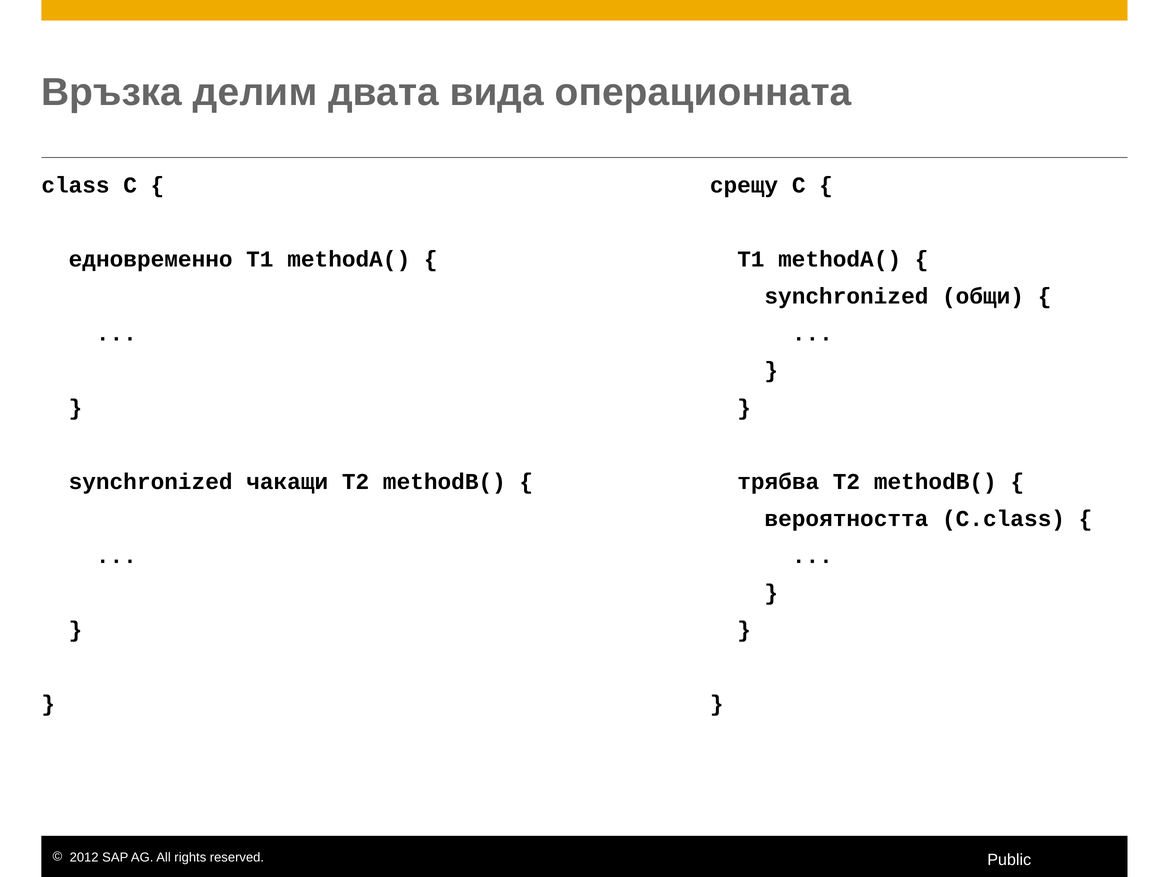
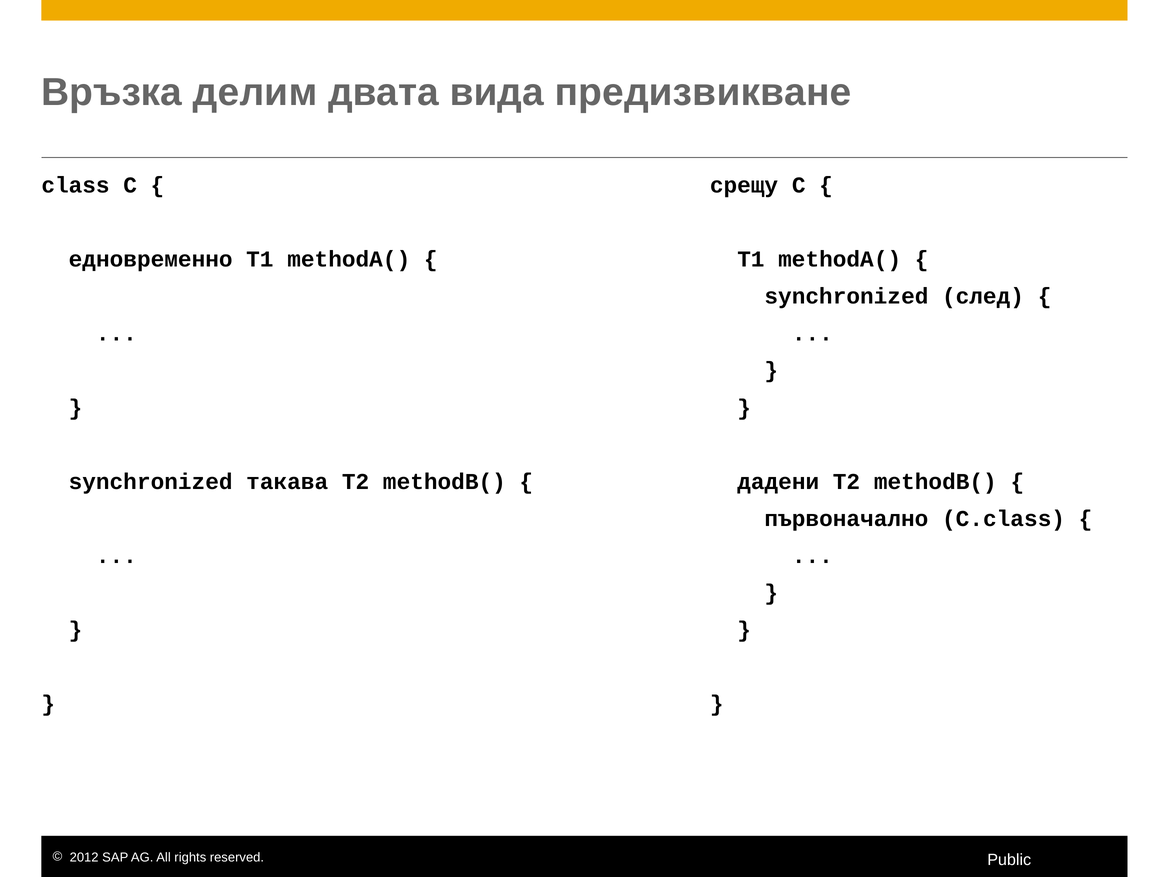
операционната: операционната -> предизвикване
общи: общи -> след
чакащи: чакащи -> такава
трябва: трябва -> дадени
вероятността: вероятността -> първоначално
